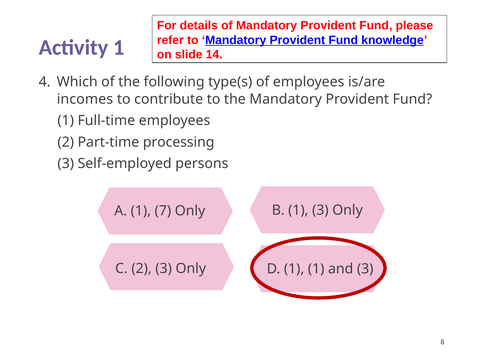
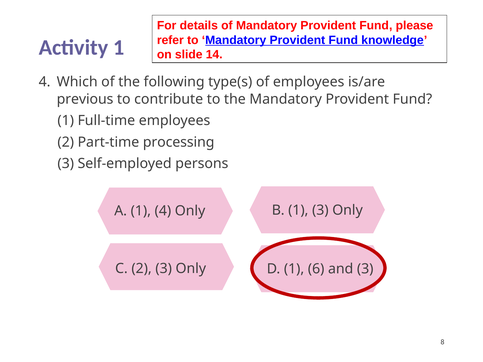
incomes: incomes -> previous
1 7: 7 -> 4
1 1: 1 -> 6
